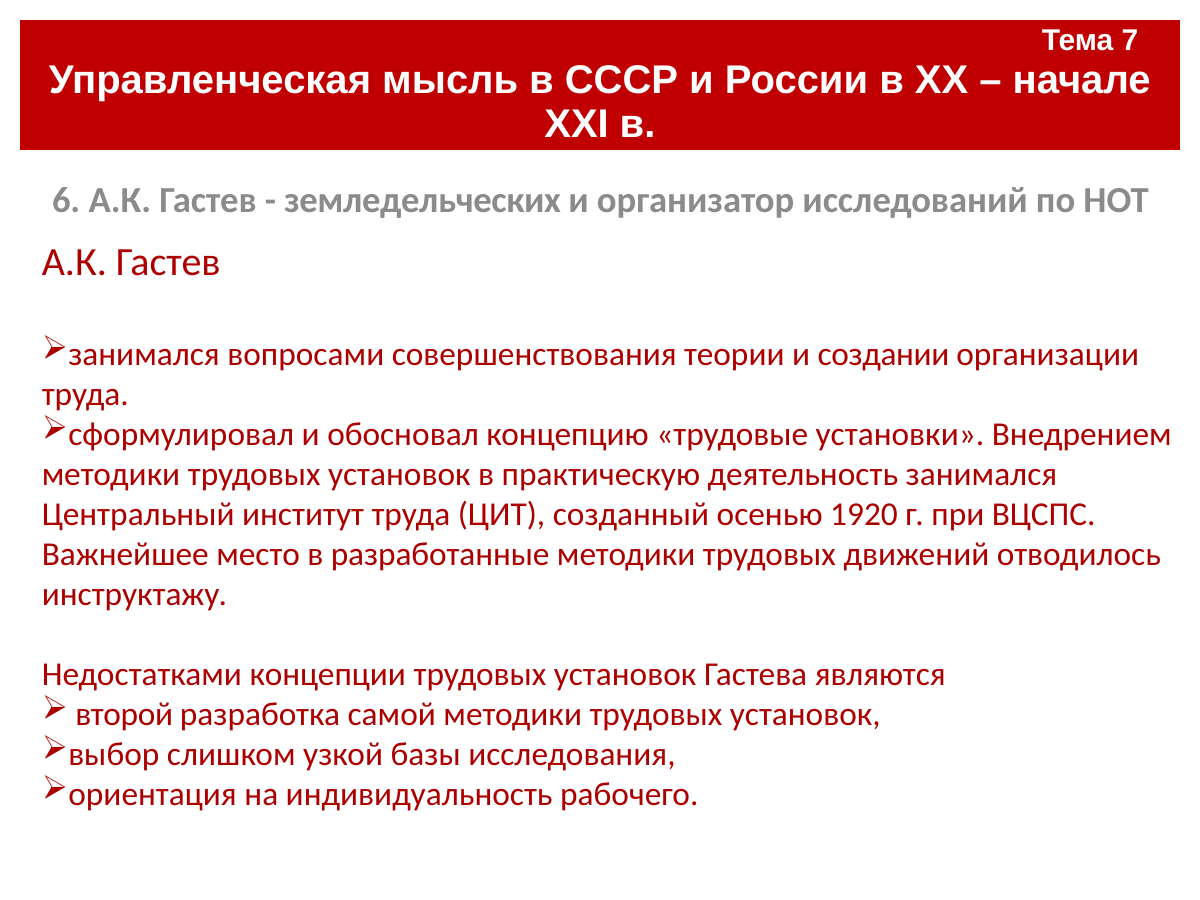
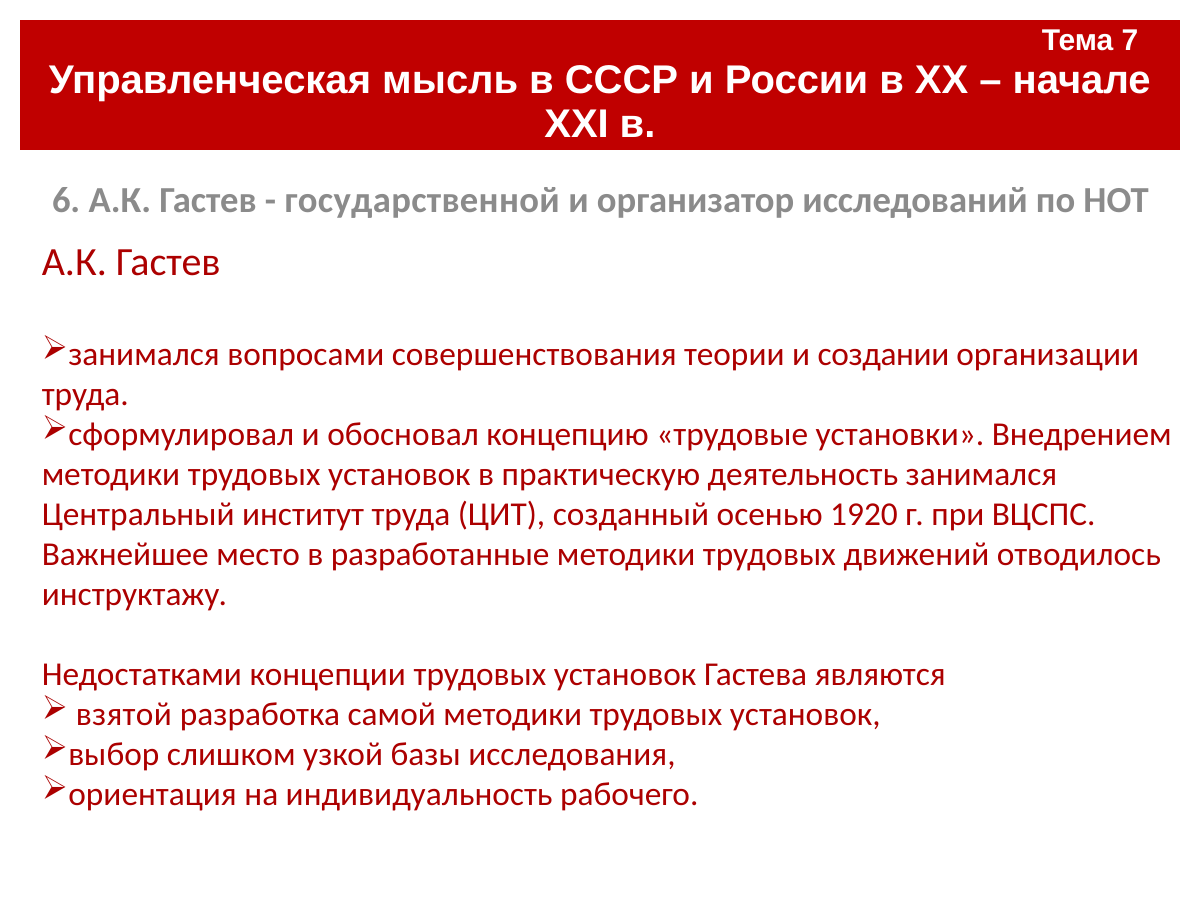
земледельческих: земледельческих -> государственной
второй: второй -> взятой
